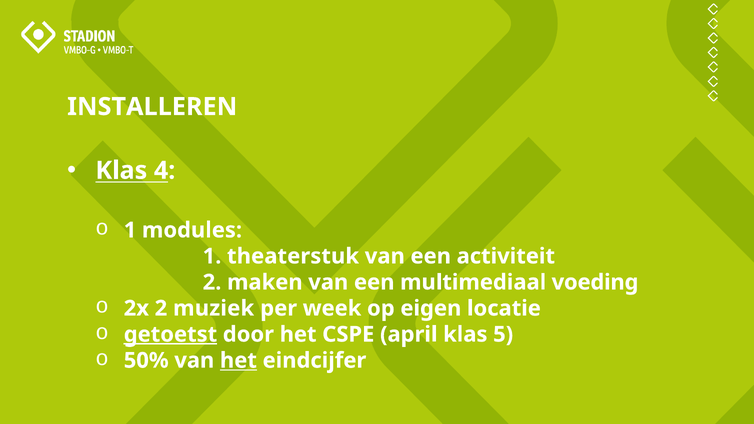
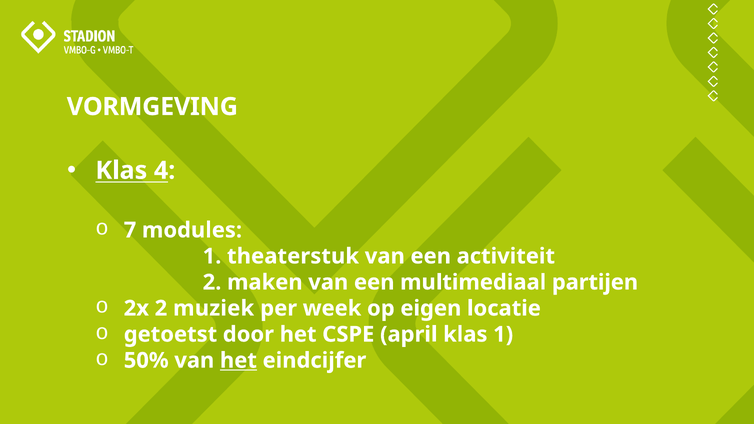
INSTALLEREN: INSTALLEREN -> VORMGEVING
1 at (130, 230): 1 -> 7
voeding: voeding -> partijen
getoetst underline: present -> none
klas 5: 5 -> 1
